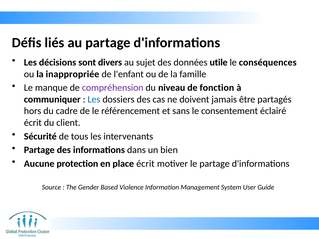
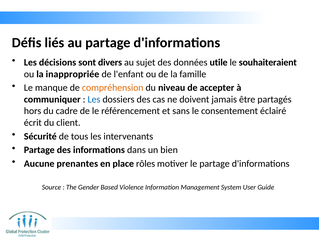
conséquences: conséquences -> souhaiteraient
compréhension colour: purple -> orange
fonction: fonction -> accepter
protection: protection -> prenantes
place écrit: écrit -> rôles
